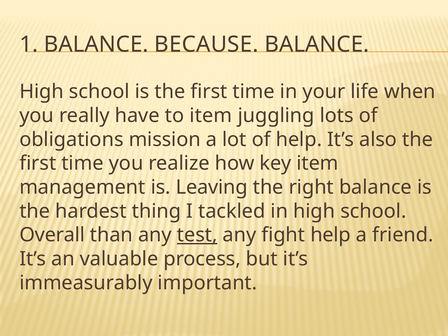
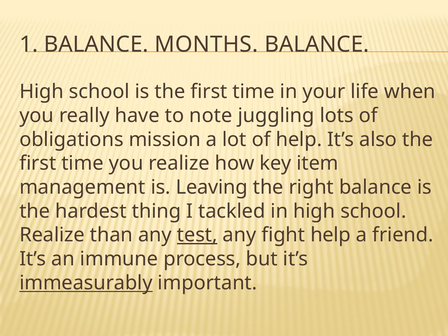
BECAUSE: BECAUSE -> MONTHS
to item: item -> note
Overall at (52, 235): Overall -> Realize
valuable: valuable -> immune
immeasurably underline: none -> present
